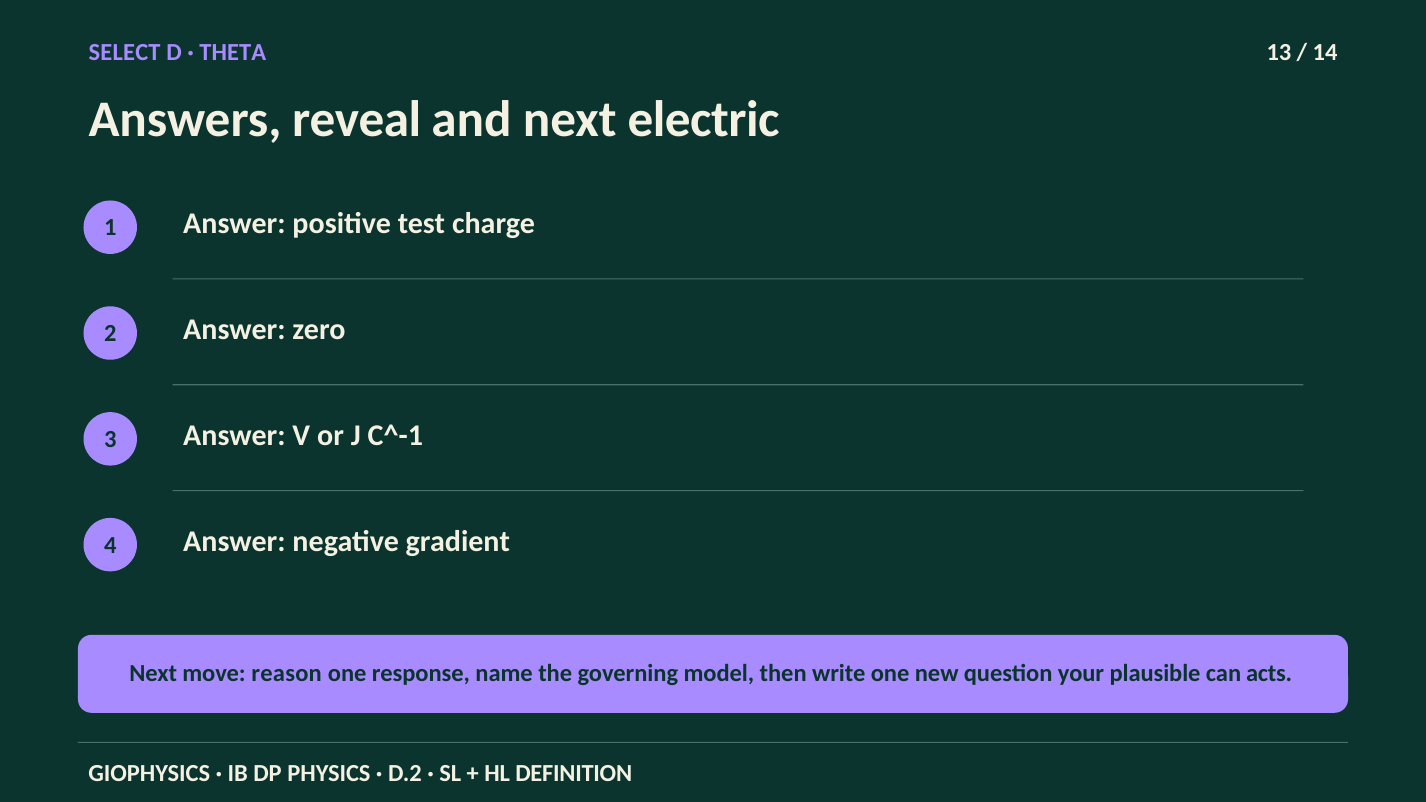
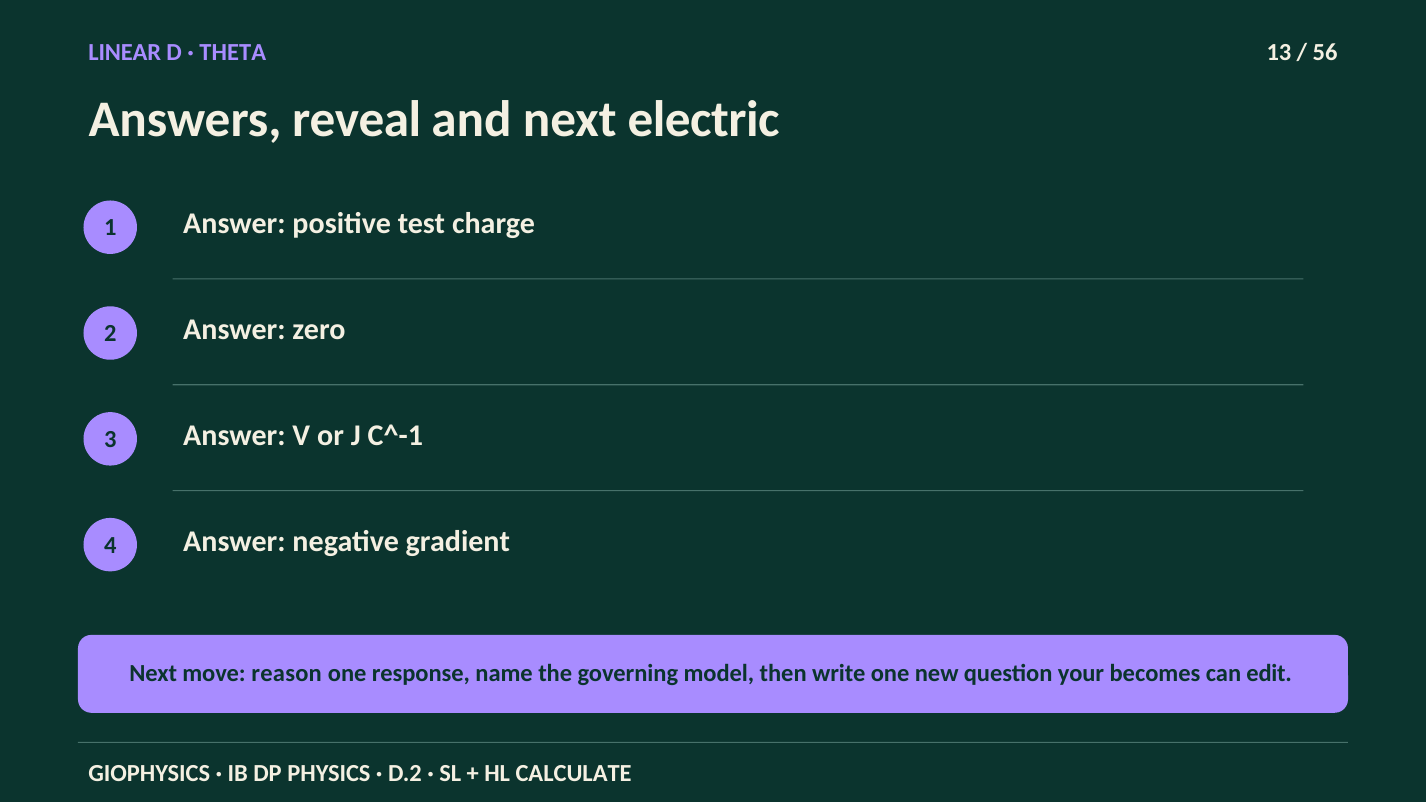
SELECT: SELECT -> LINEAR
14: 14 -> 56
plausible: plausible -> becomes
acts: acts -> edit
DEFINITION: DEFINITION -> CALCULATE
